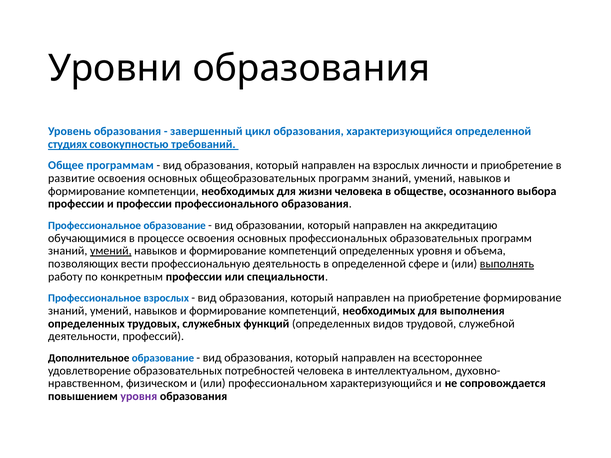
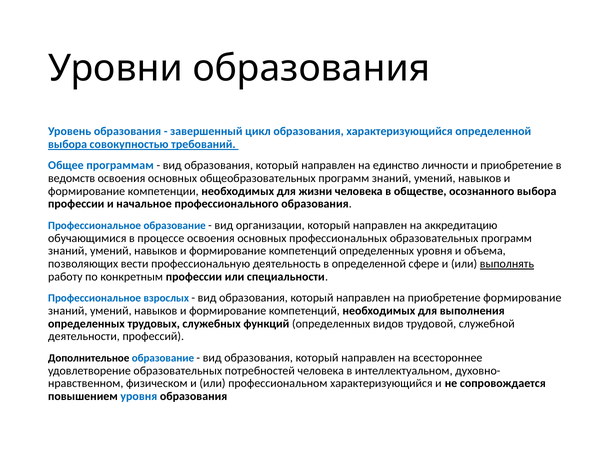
студиях at (68, 144): студиях -> выбора
на взрослых: взрослых -> единство
развитие: развитие -> ведомств
и профессии: профессии -> начальное
образовании: образовании -> организации
умений at (111, 251) underline: present -> none
уровня at (139, 397) colour: purple -> blue
